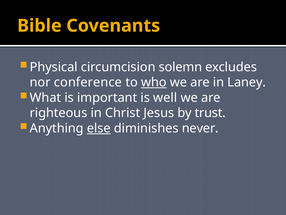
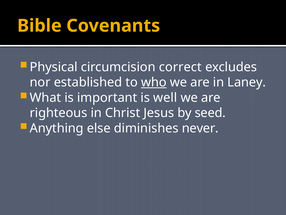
solemn: solemn -> correct
conference: conference -> established
trust: trust -> seed
else underline: present -> none
